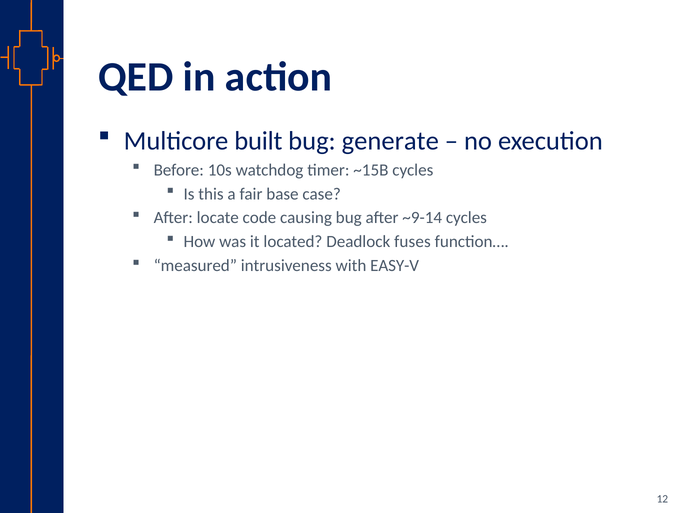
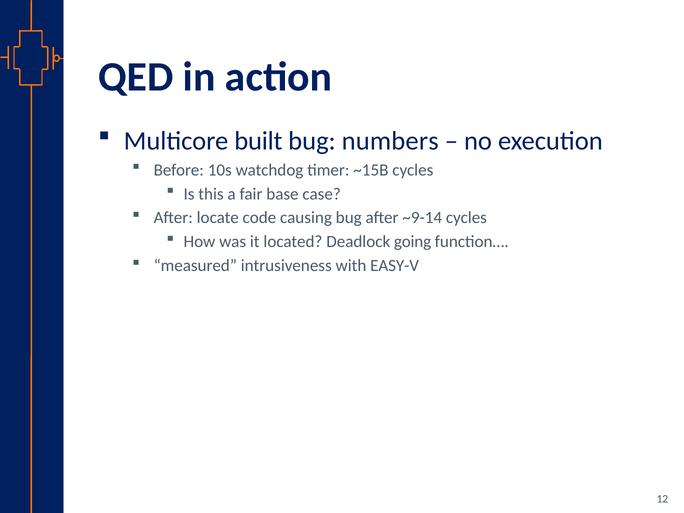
generate: generate -> numbers
fuses: fuses -> going
